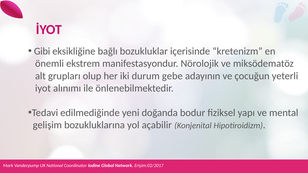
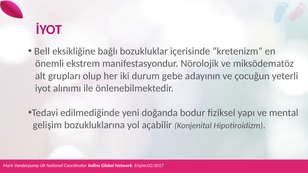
Gibi: Gibi -> Bell
